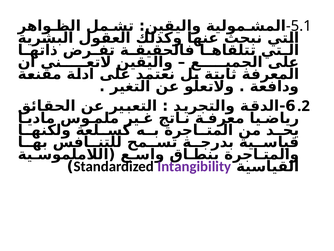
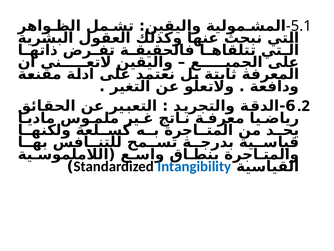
Intangibility colour: purple -> blue
